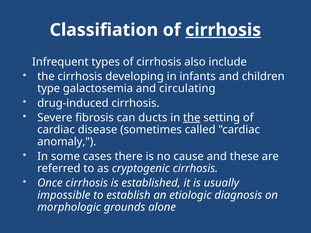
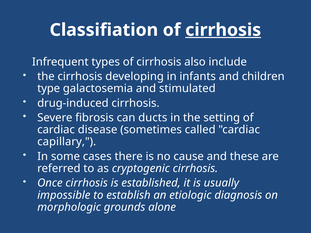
circulating: circulating -> stimulated
the at (192, 118) underline: present -> none
anomaly: anomaly -> capillary
